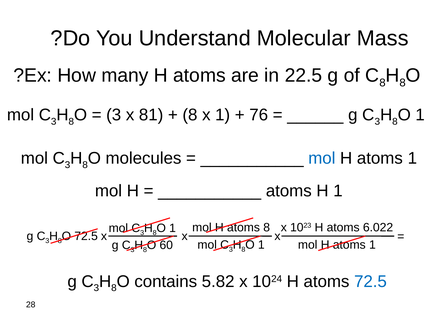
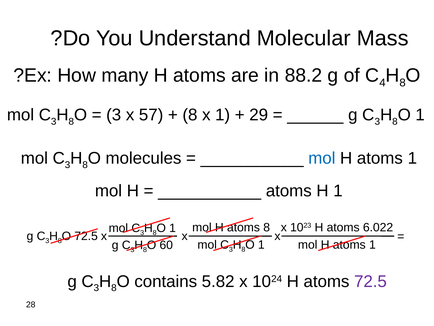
22.5: 22.5 -> 88.2
8 at (383, 83): 8 -> 4
81: 81 -> 57
76: 76 -> 29
72.5 at (370, 281) colour: blue -> purple
